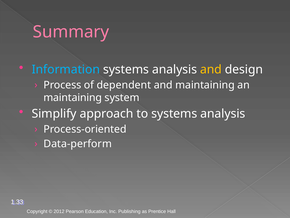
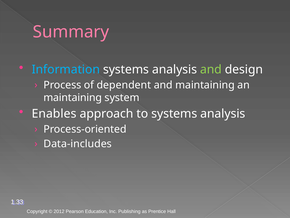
and at (211, 69) colour: yellow -> light green
Simplify: Simplify -> Enables
Data-perform: Data-perform -> Data-includes
